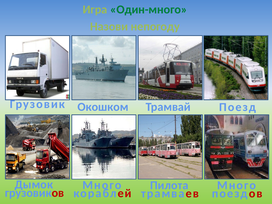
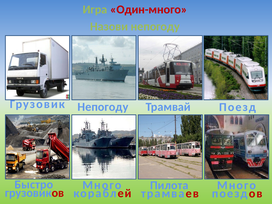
Один-много colour: green -> red
Окошком at (103, 107): Окошком -> Непогоду
Дымок: Дымок -> Быстро
